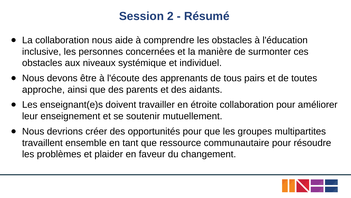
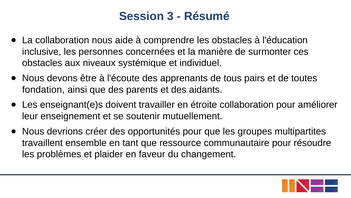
2: 2 -> 3
approche: approche -> fondation
